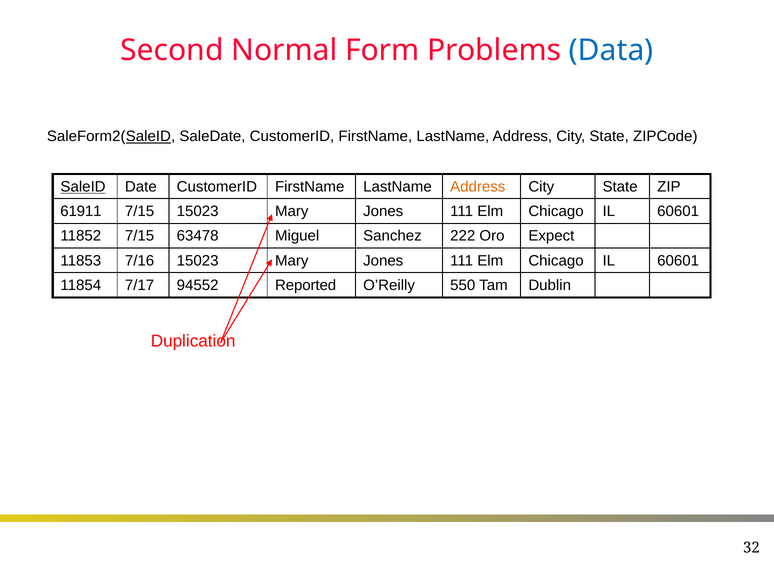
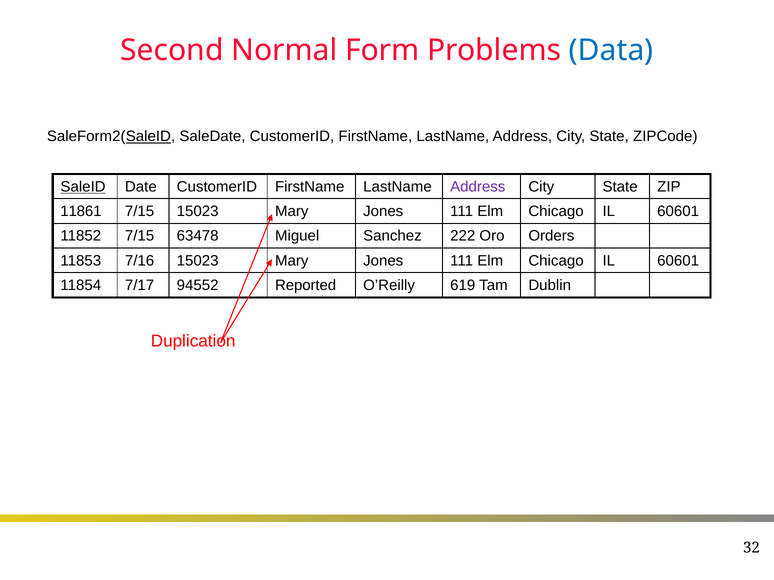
Address at (478, 187) colour: orange -> purple
61911: 61911 -> 11861
Expect: Expect -> Orders
550: 550 -> 619
